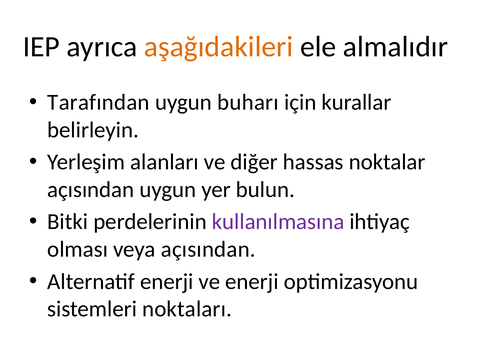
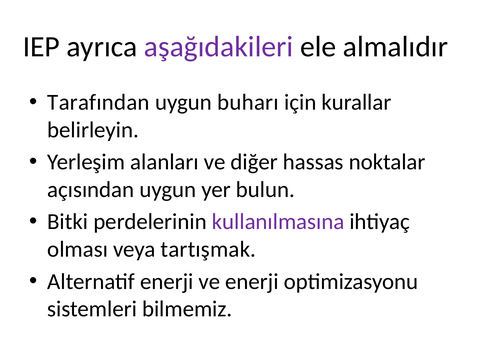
aşağıdakileri colour: orange -> purple
veya açısından: açısından -> tartışmak
noktaları: noktaları -> bilmemiz
